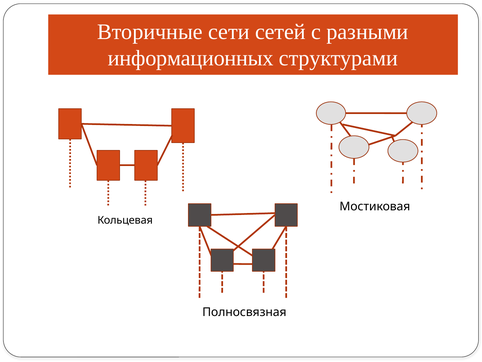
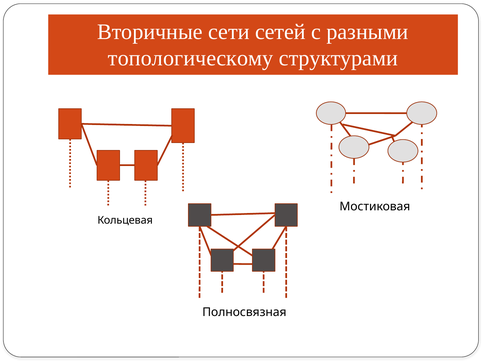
информационных: информационных -> топологическому
